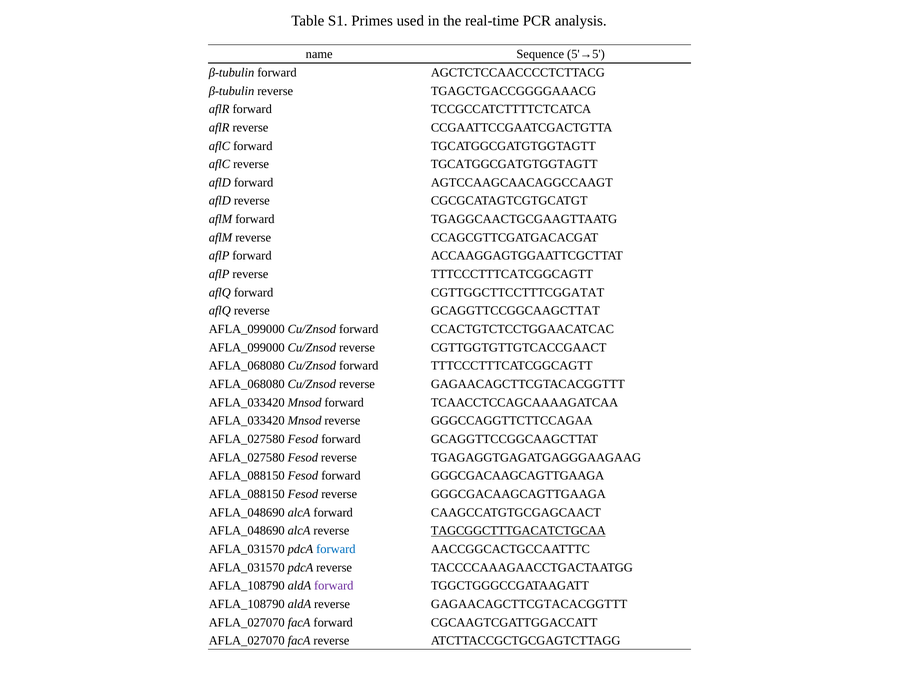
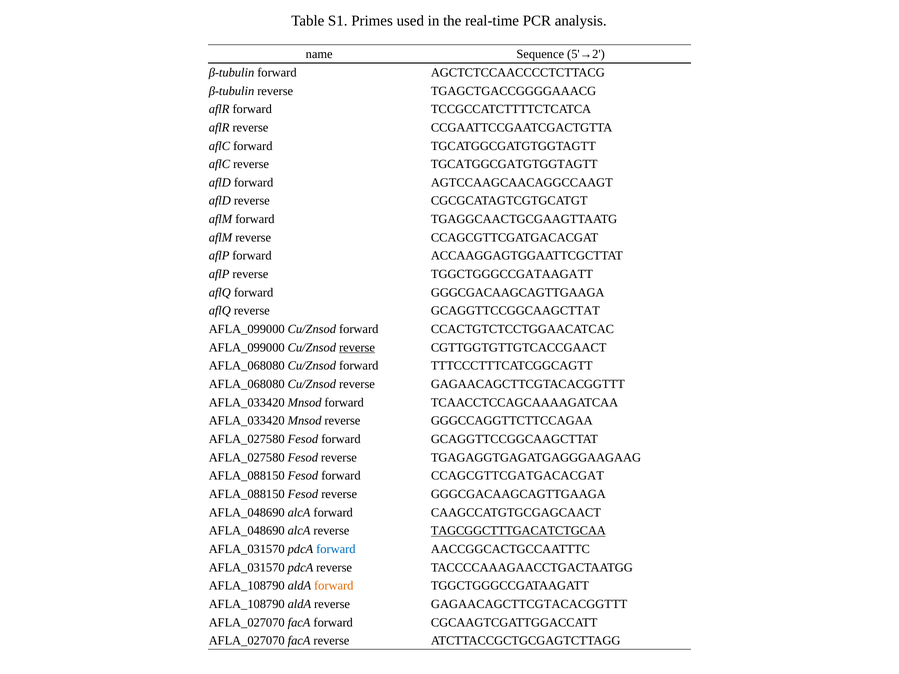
5'→5: 5'→5 -> 5'→2
reverse TTTCCCTTTCATCGGCAGTT: TTTCCCTTTCATCGGCAGTT -> TGGCTGGGCCGATAAGATT
forward CGTTGGCTTCCTTTCGGATAT: CGTTGGCTTCCTTTCGGATAT -> GGGCGACAAGCAGTTGAAGA
reverse at (357, 348) underline: none -> present
forward GGGCGACAAGCAGTTGAAGA: GGGCGACAAGCAGTTGAAGA -> CCAGCGTTCGATGACACGAT
forward at (334, 586) colour: purple -> orange
